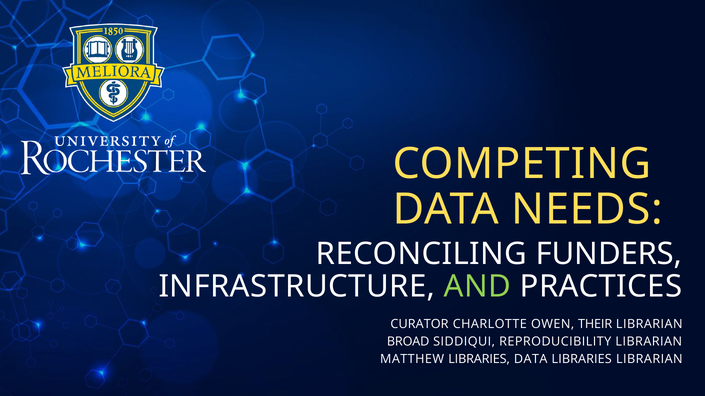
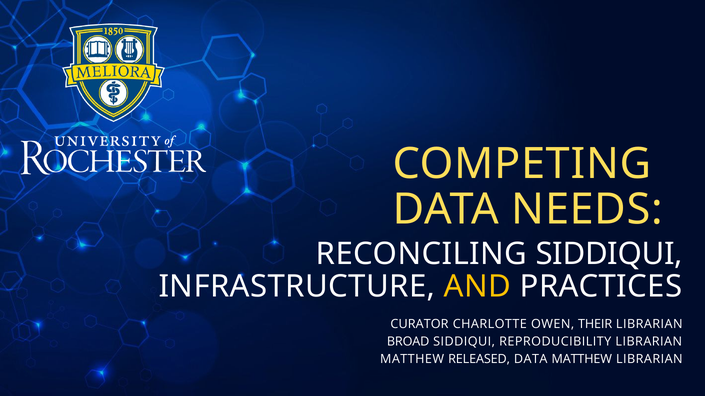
RECONCILING FUNDERS: FUNDERS -> SIDDIQUI
AND colour: light green -> yellow
MATTHEW LIBRARIES: LIBRARIES -> RELEASED
DATA LIBRARIES: LIBRARIES -> MATTHEW
